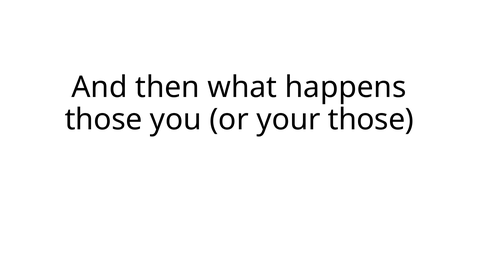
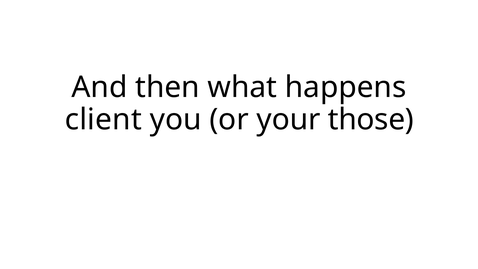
those at (104, 119): those -> client
